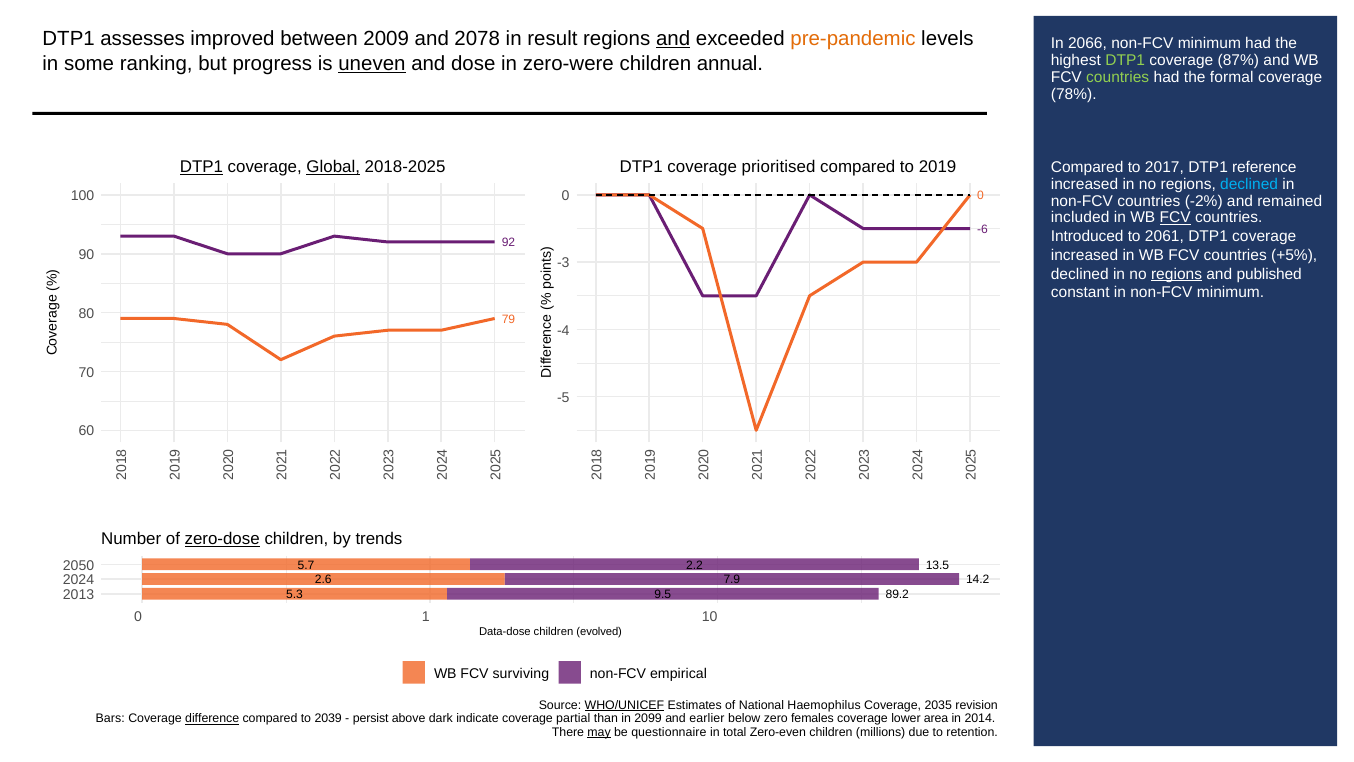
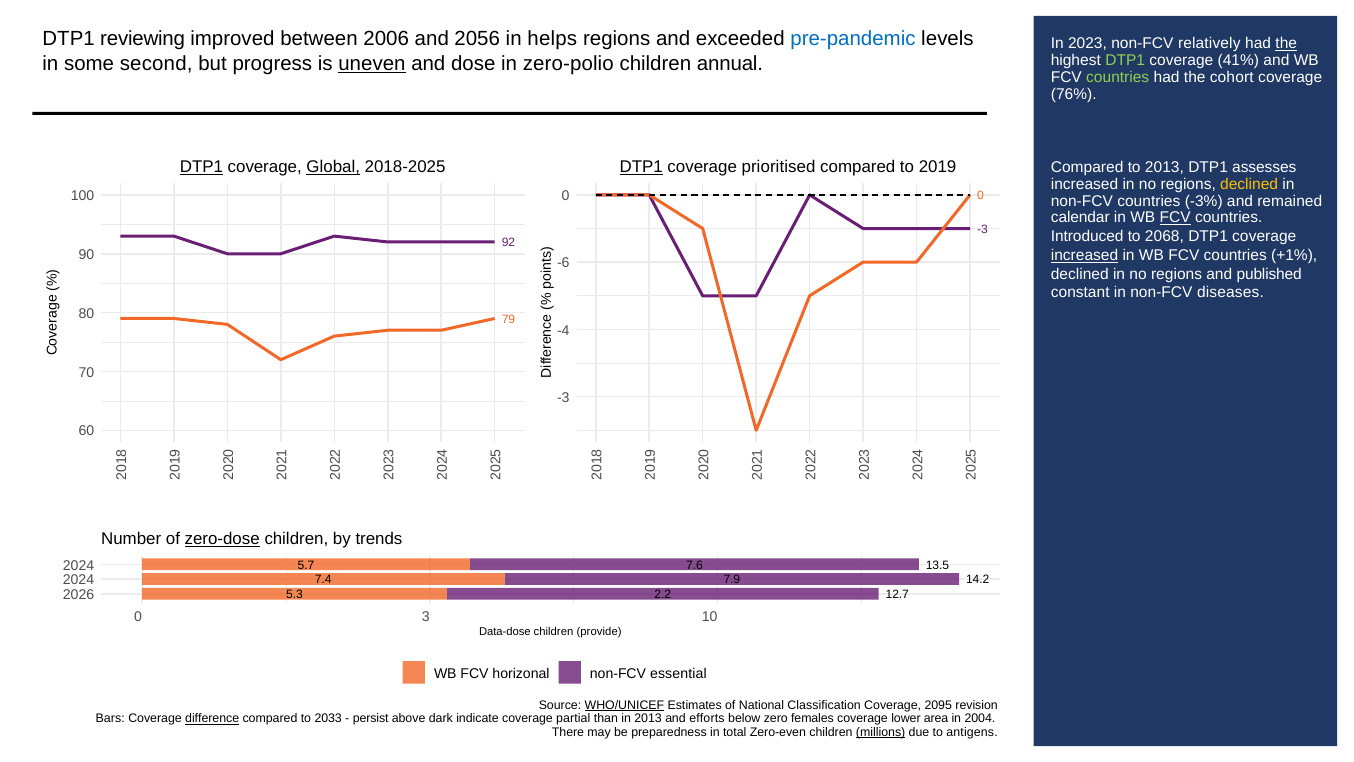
assesses: assesses -> reviewing
2009: 2009 -> 2006
2078: 2078 -> 2056
result: result -> helps
and at (673, 39) underline: present -> none
pre-pandemic colour: orange -> blue
2066: 2066 -> 2023
minimum at (1209, 44): minimum -> relatively
the at (1286, 44) underline: none -> present
87%: 87% -> 41%
ranking: ranking -> second
zero-were: zero-were -> zero-polio
formal: formal -> cohort
78%: 78% -> 76%
DTP1 at (641, 167) underline: none -> present
to 2017: 2017 -> 2013
reference: reference -> assesses
declined at (1249, 184) colour: light blue -> yellow
-2%: -2% -> -3%
included: included -> calendar
-6 at (982, 229): -6 -> -3
2061: 2061 -> 2068
increased at (1085, 255) underline: none -> present
+5%: +5% -> +1%
-3: -3 -> -6
regions at (1177, 274) underline: present -> none
in non-FCV minimum: minimum -> diseases
-5 at (563, 398): -5 -> -3
2050 at (79, 565): 2050 -> 2024
2.2: 2.2 -> 7.6
2.6: 2.6 -> 7.4
2013: 2013 -> 2026
9.5: 9.5 -> 2.2
89.2: 89.2 -> 12.7
1 at (426, 617): 1 -> 3
evolved: evolved -> provide
surviving: surviving -> horizonal
empirical: empirical -> essential
Haemophilus: Haemophilus -> Classification
2035: 2035 -> 2095
2039: 2039 -> 2033
in 2099: 2099 -> 2013
earlier: earlier -> efforts
2014: 2014 -> 2004
may underline: present -> none
questionnaire: questionnaire -> preparedness
millions underline: none -> present
retention: retention -> antigens
